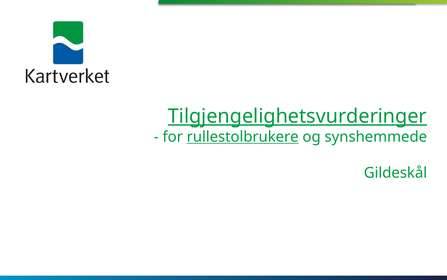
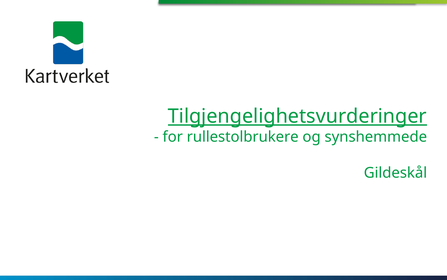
rullestolbrukere underline: present -> none
